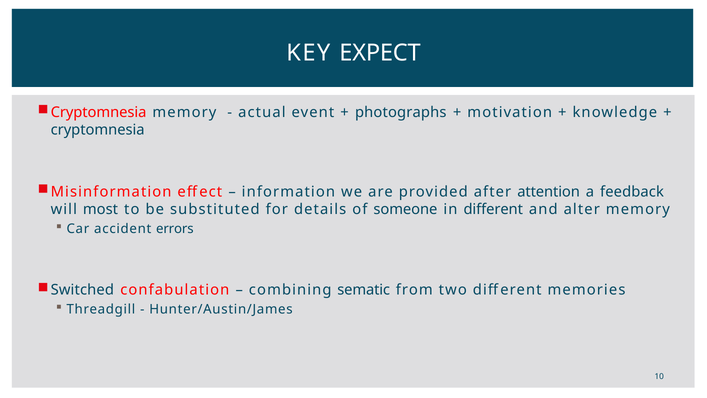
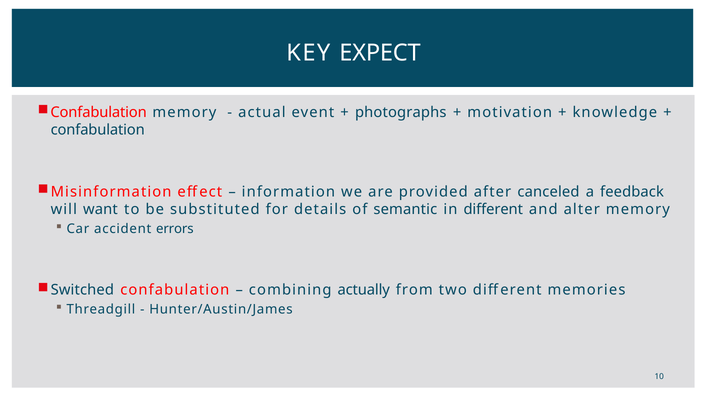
Cryptomnesia at (99, 112): Cryptomnesia -> Confabulation
cryptomnesia at (98, 130): cryptomnesia -> confabulation
attention: attention -> canceled
most: most -> want
someone: someone -> semantic
sematic: sematic -> actually
